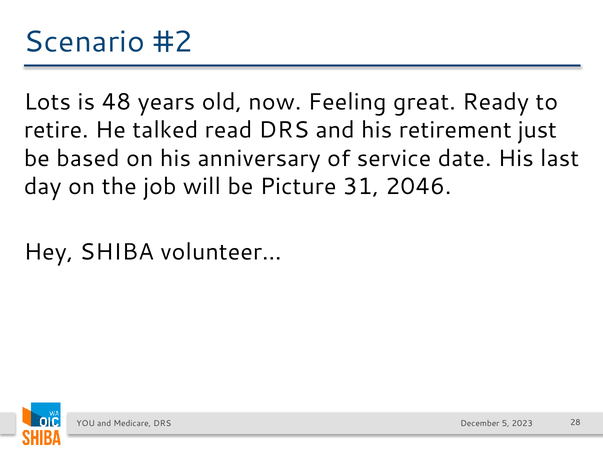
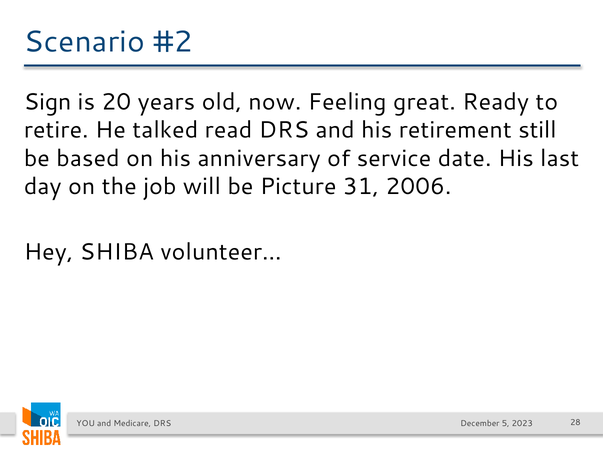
Lots: Lots -> Sign
48: 48 -> 20
just: just -> still
2046: 2046 -> 2006
